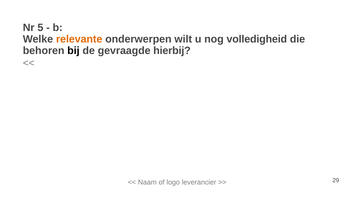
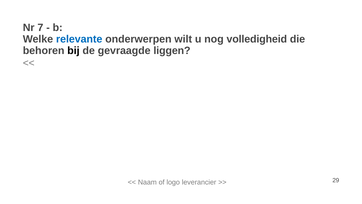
5: 5 -> 7
relevante colour: orange -> blue
hierbij: hierbij -> liggen
